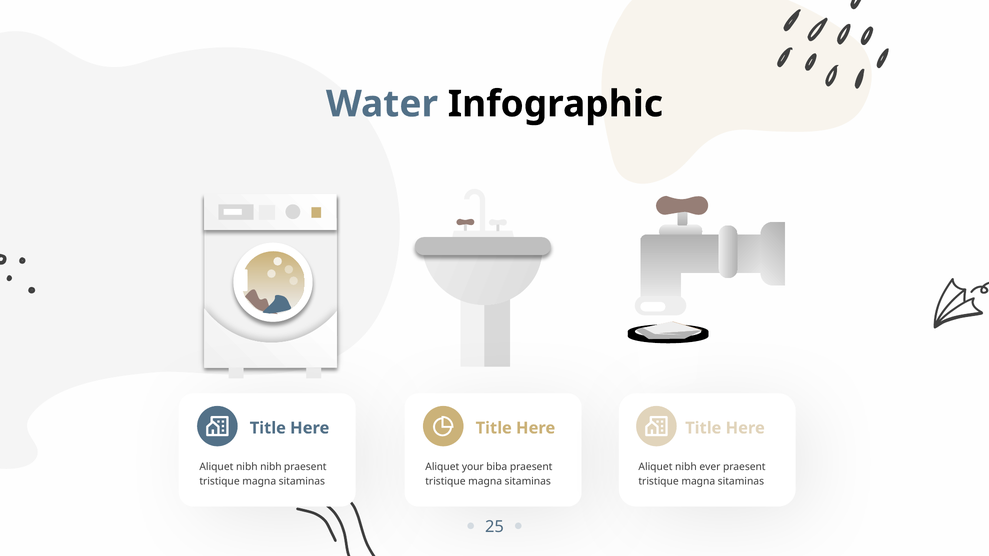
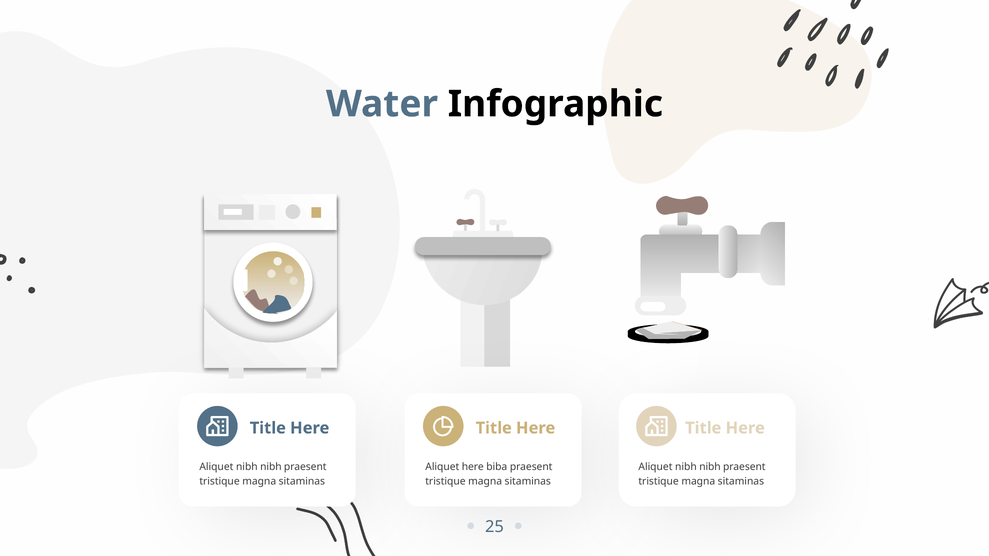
Aliquet your: your -> here
ever at (710, 467): ever -> nibh
